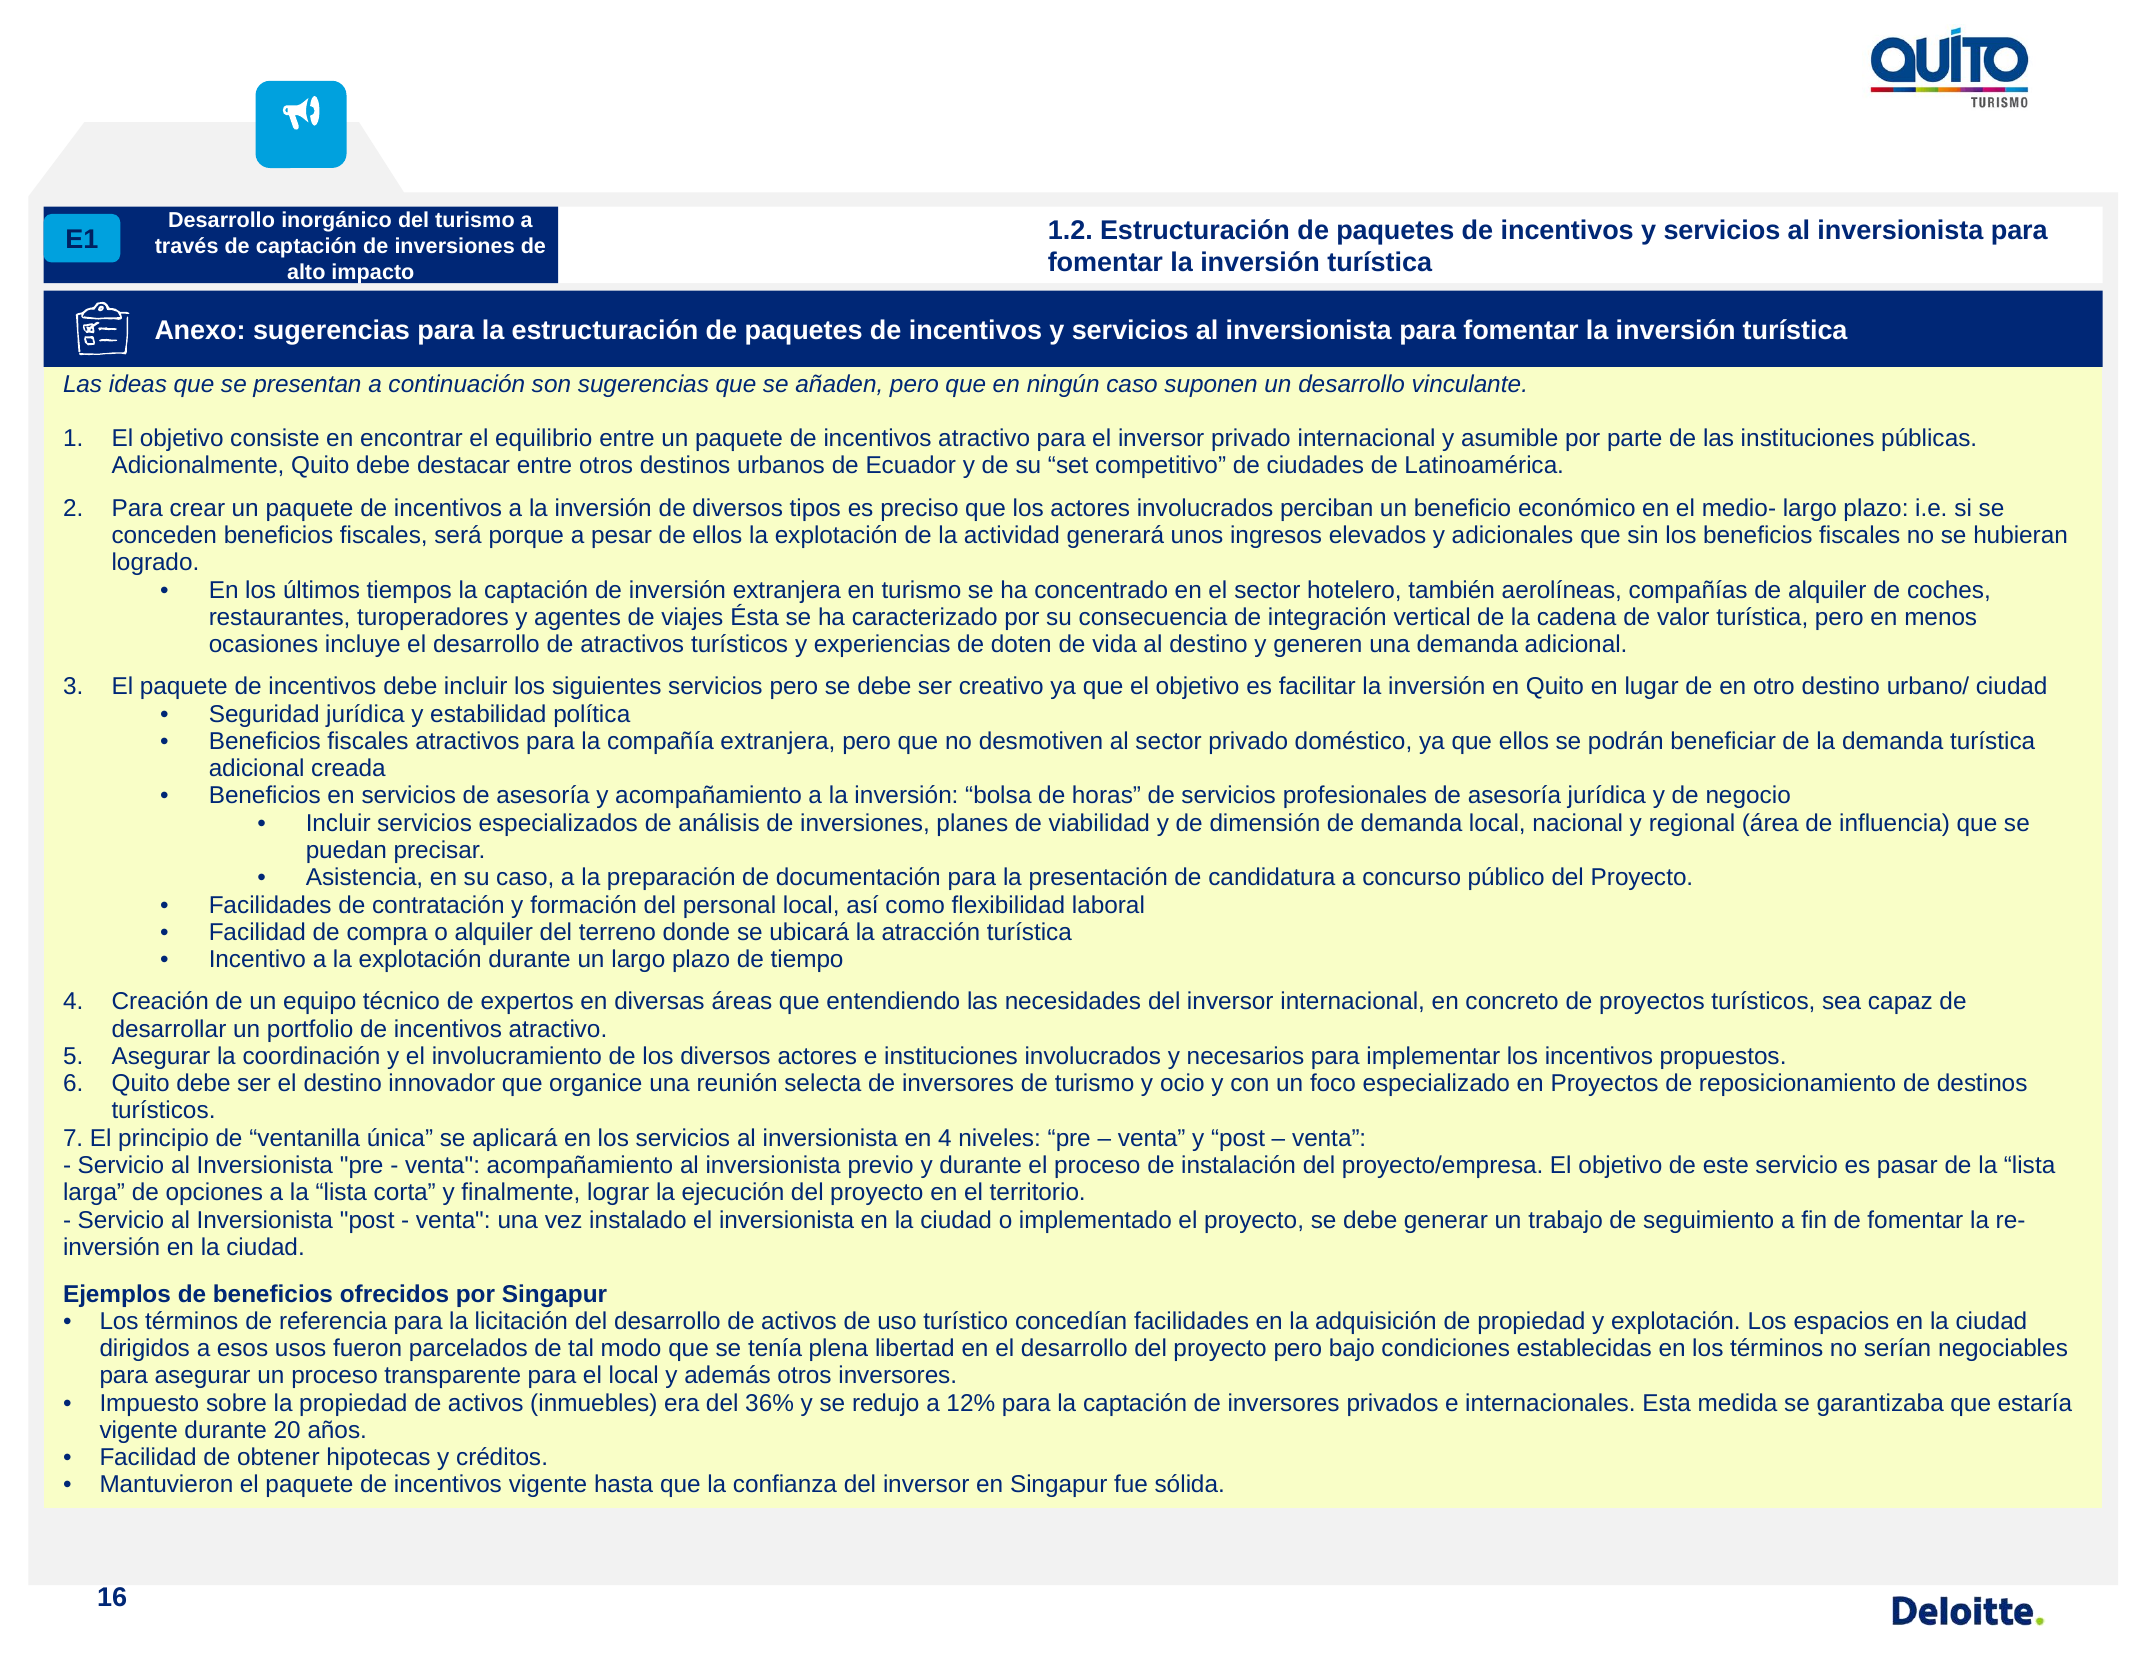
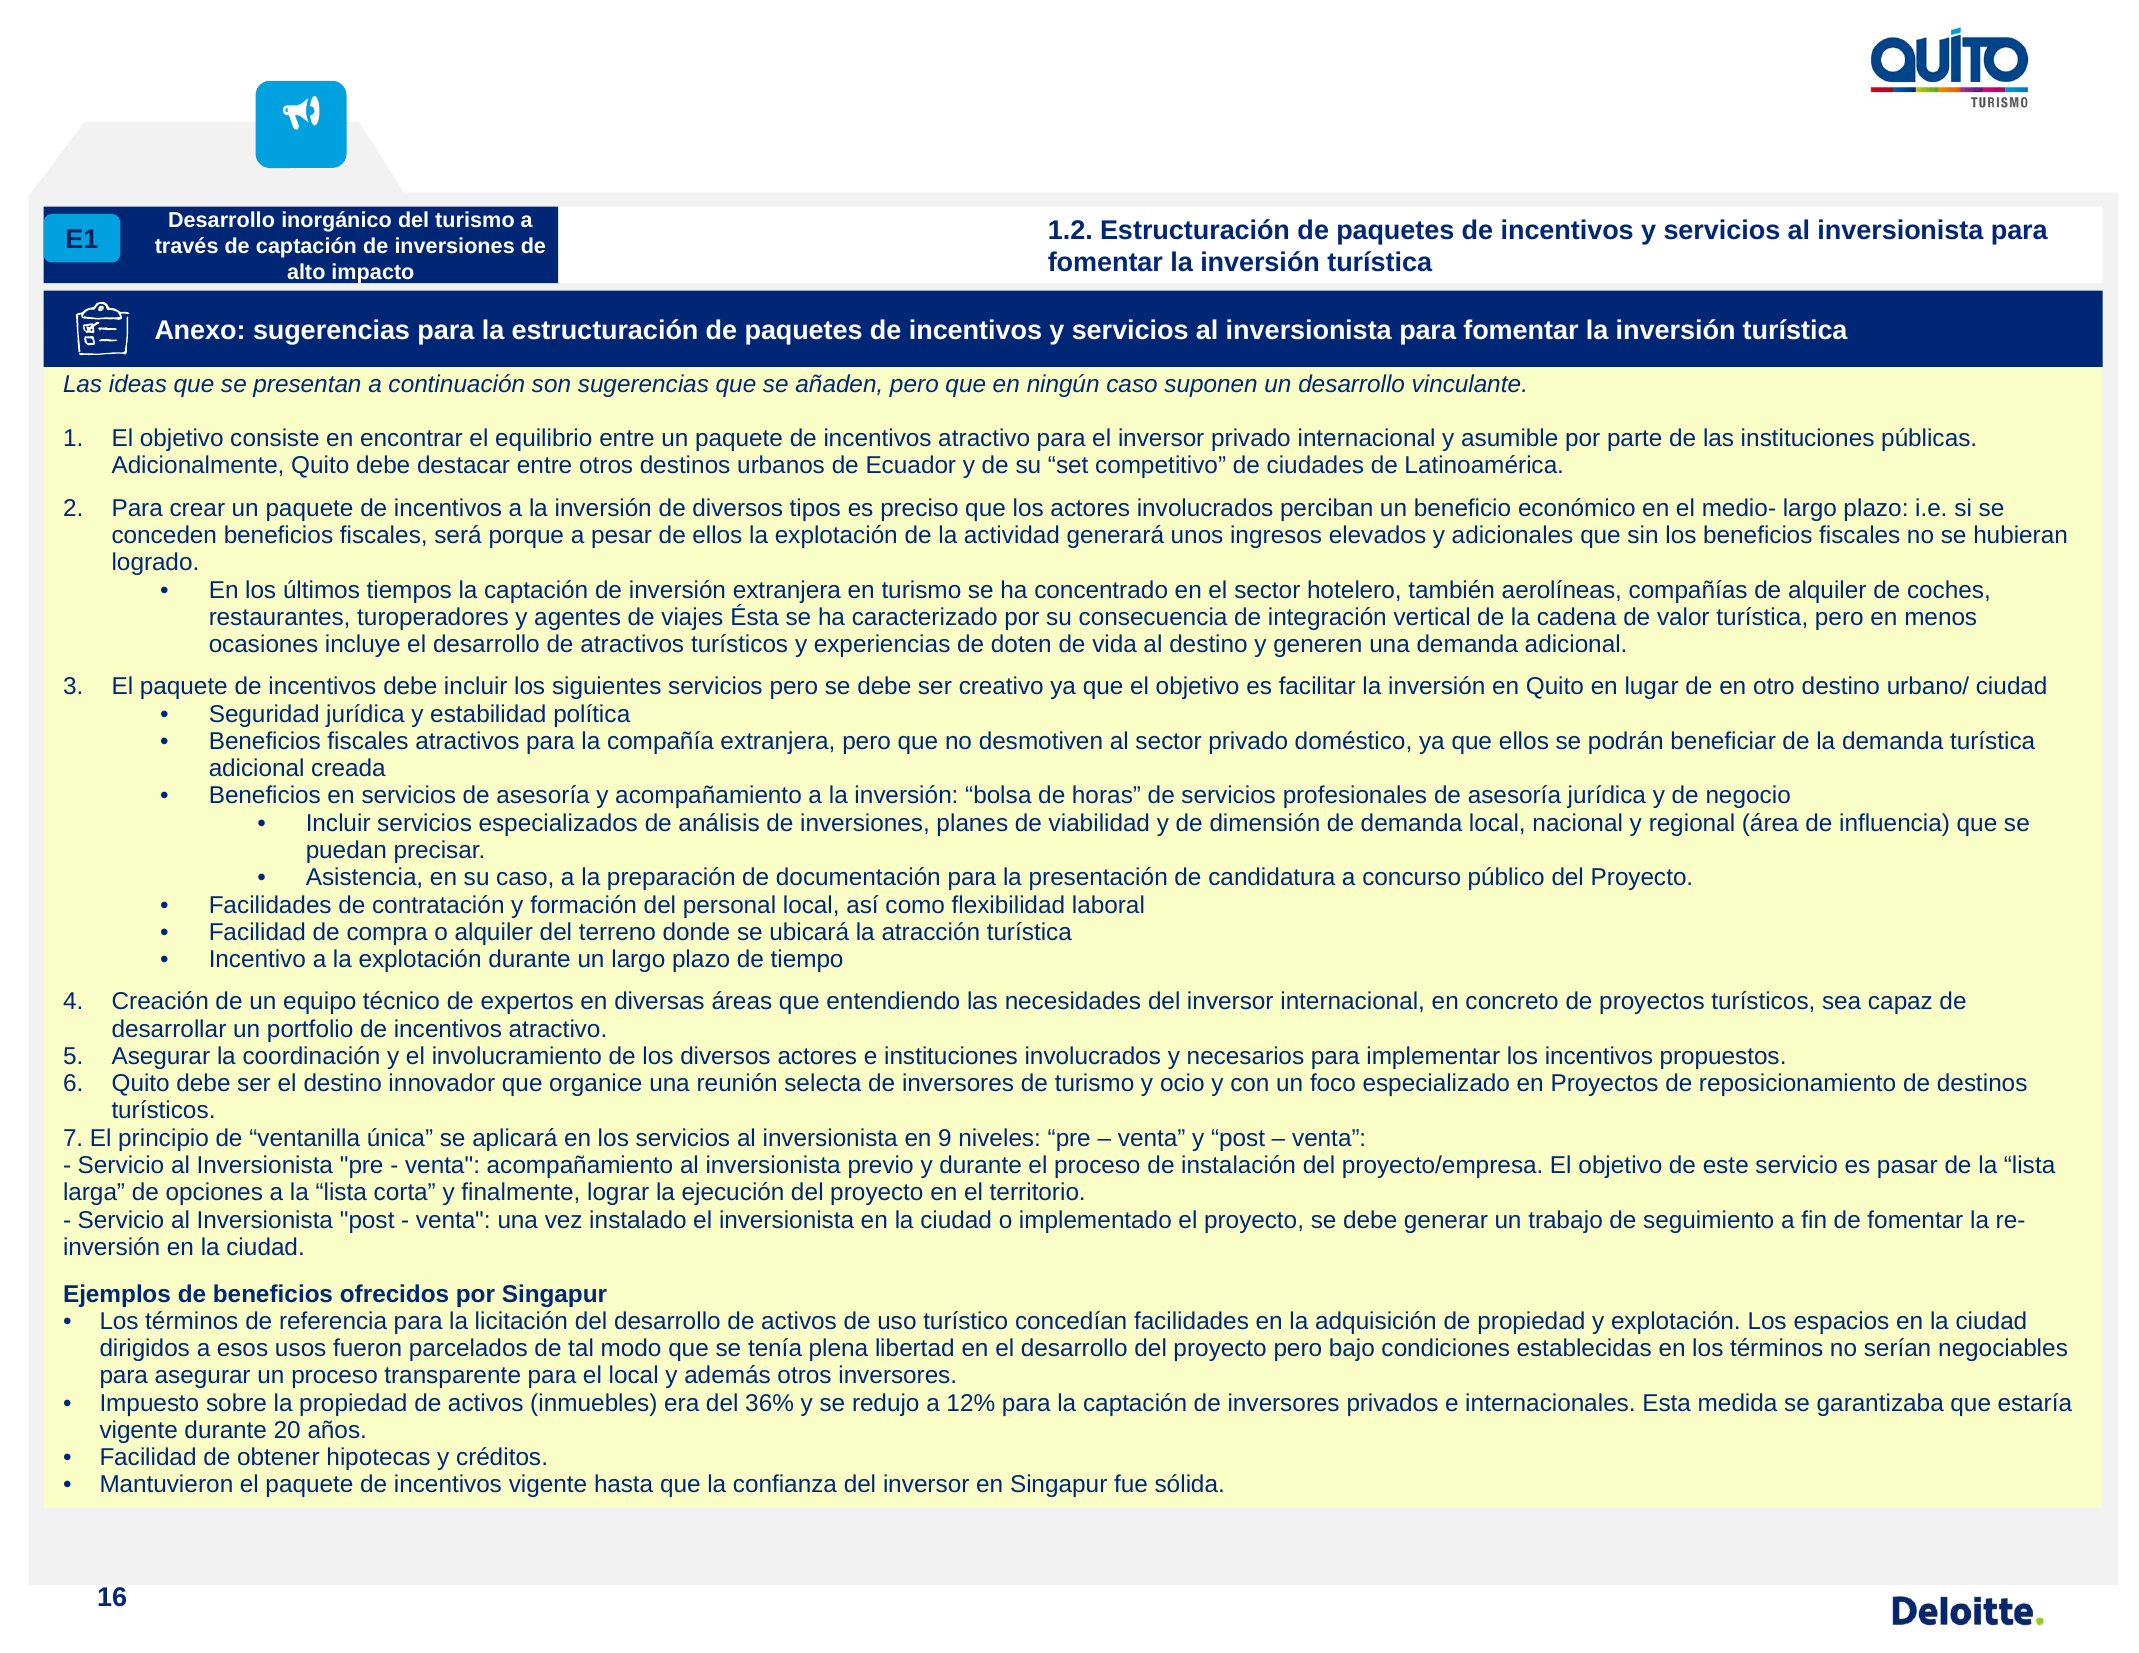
en 4: 4 -> 9
